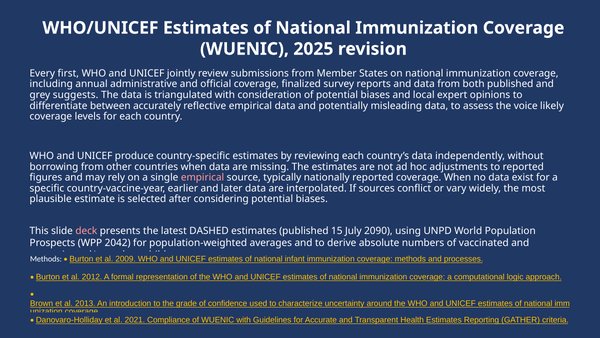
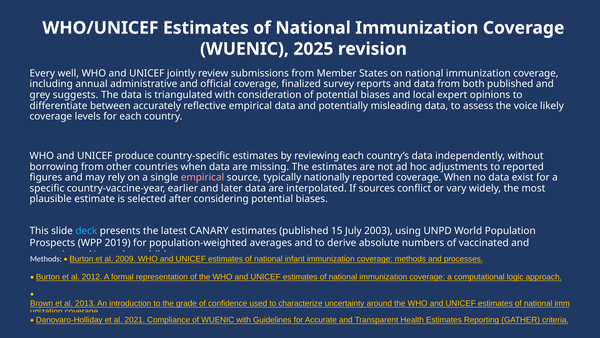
first: first -> well
deck colour: pink -> light blue
DASHED: DASHED -> CANARY
2090: 2090 -> 2003
2042: 2042 -> 2019
